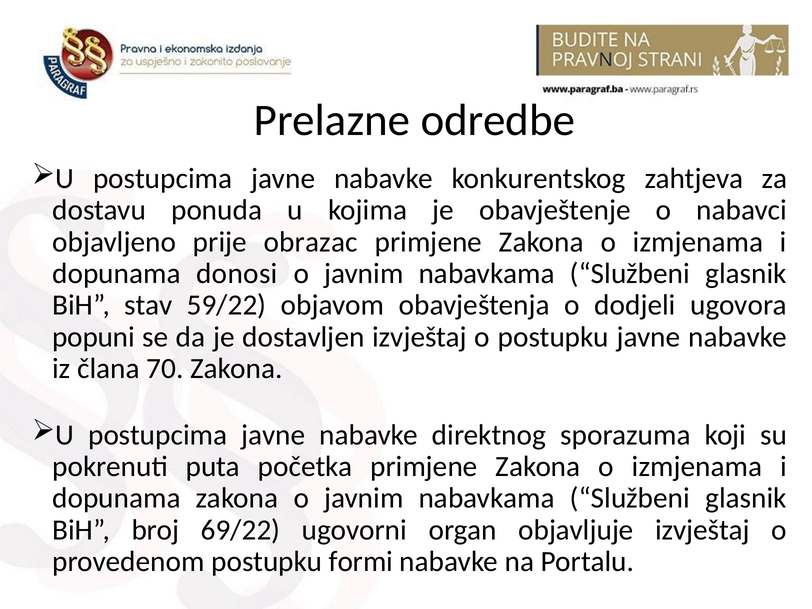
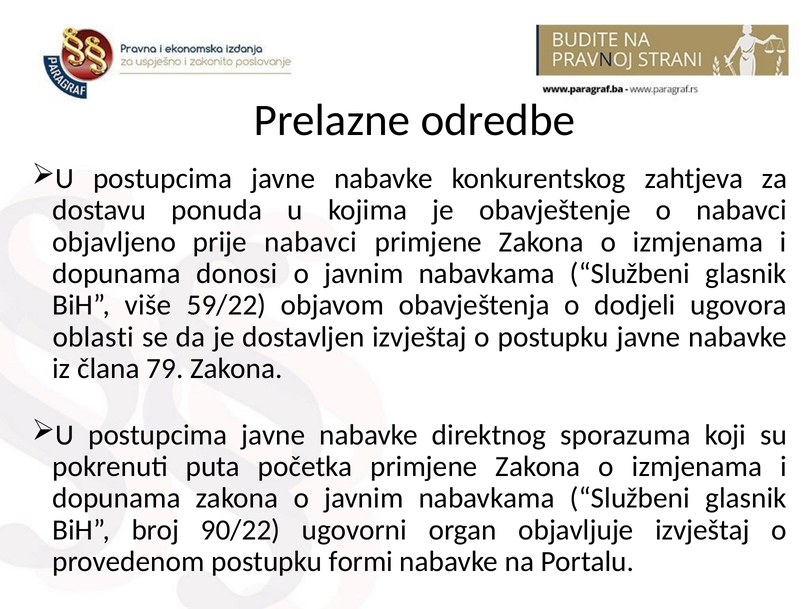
prije obrazac: obrazac -> nabavci
stav: stav -> više
popuni: popuni -> oblasti
70: 70 -> 79
69/22: 69/22 -> 90/22
